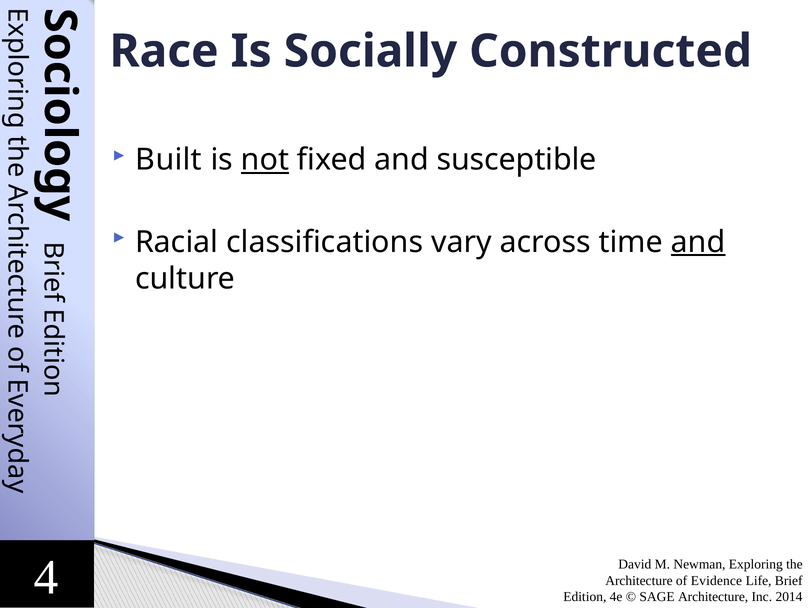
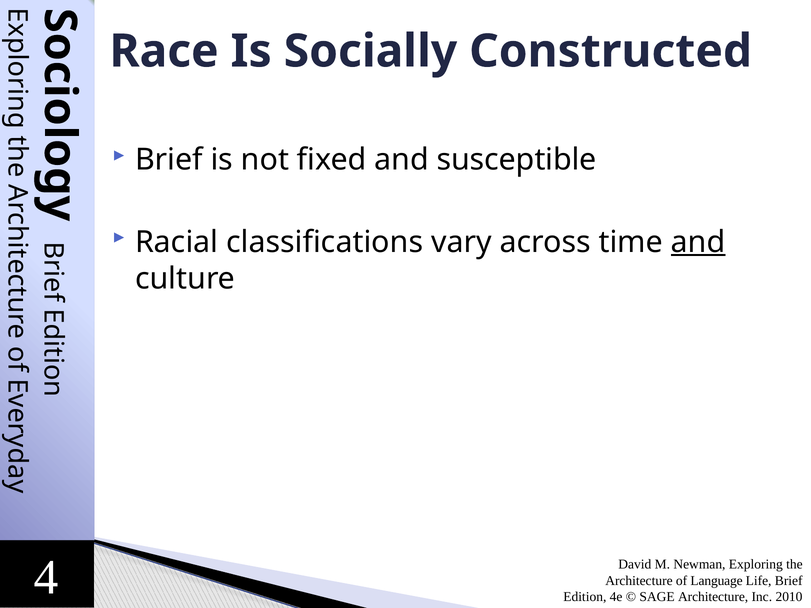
Built at (169, 160): Built -> Brief
not underline: present -> none
Evidence: Evidence -> Language
2014: 2014 -> 2010
